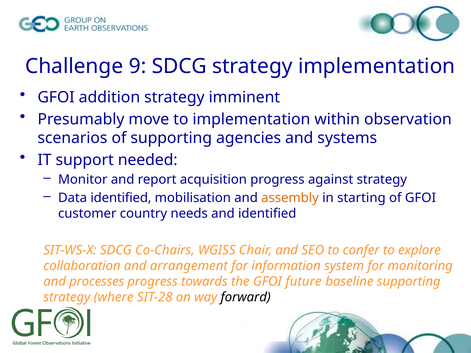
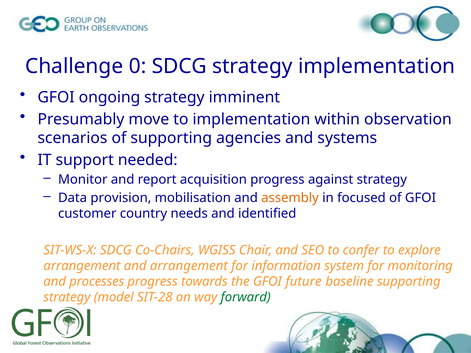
9: 9 -> 0
addition: addition -> ongoing
Data identified: identified -> provision
starting: starting -> focused
collaboration at (82, 266): collaboration -> arrangement
where: where -> model
forward colour: black -> green
